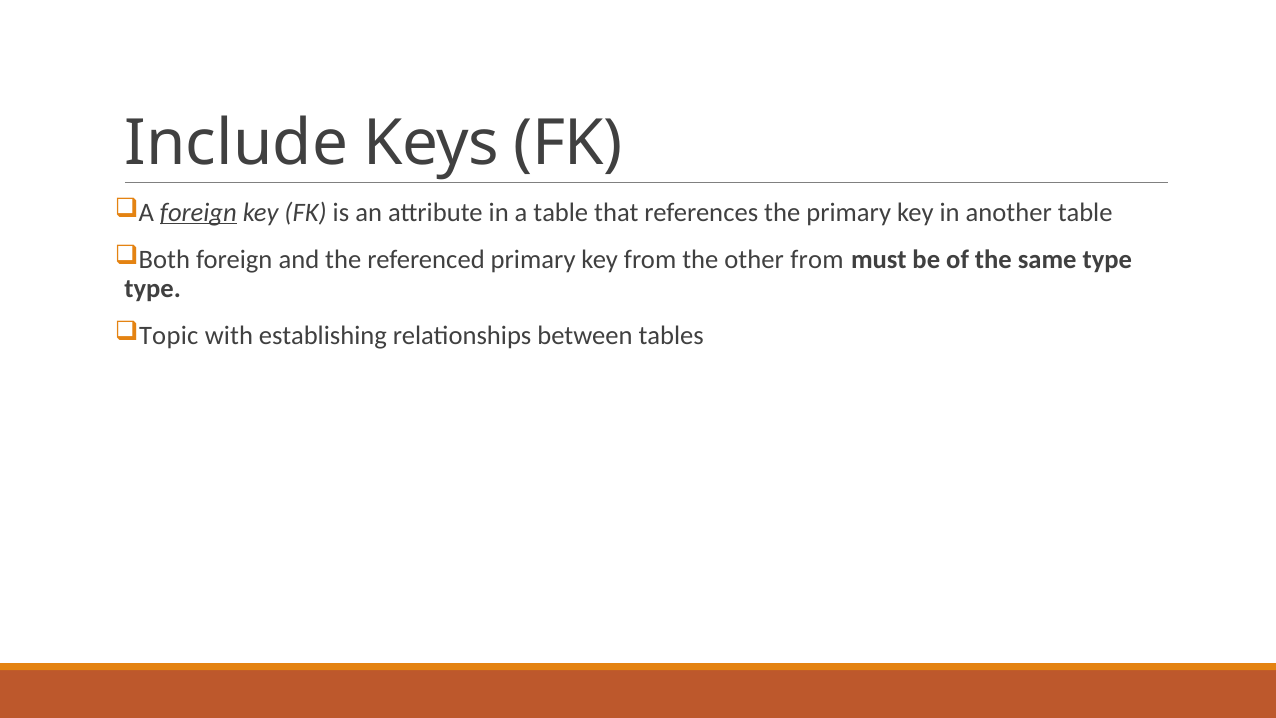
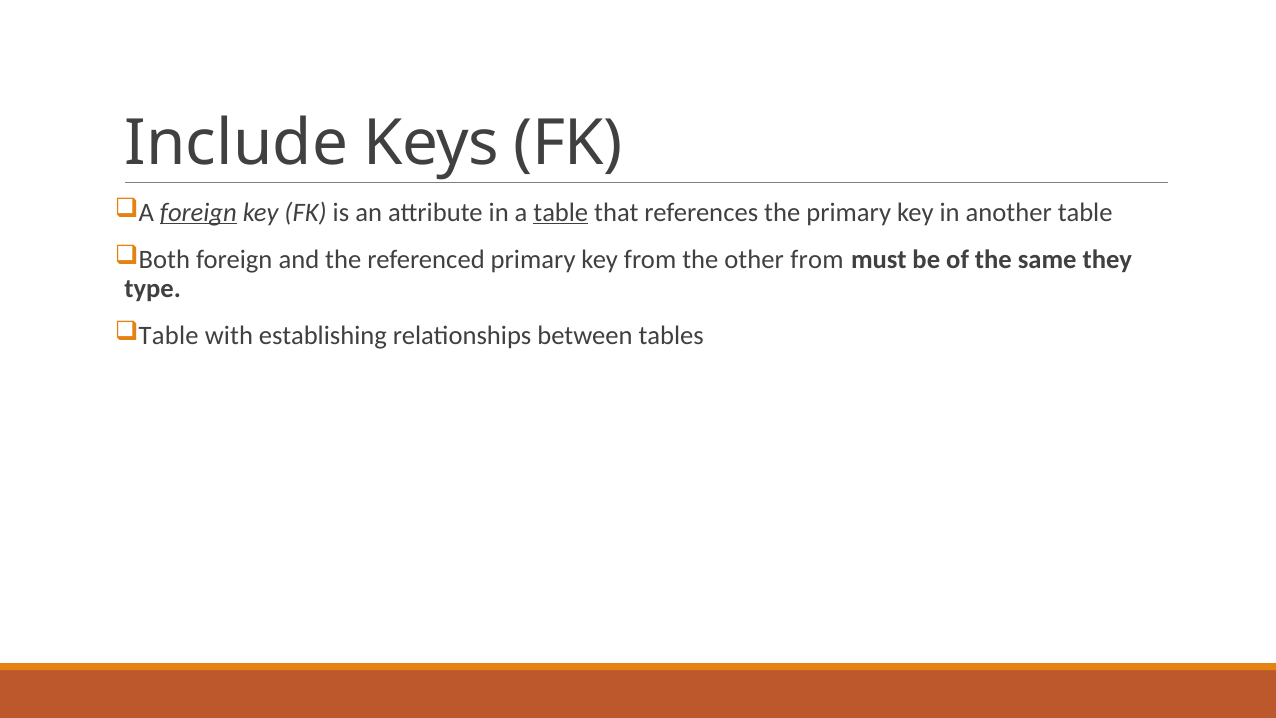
table at (561, 212) underline: none -> present
same type: type -> they
Topic at (169, 336): Topic -> Table
